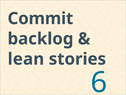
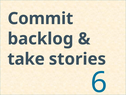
lean: lean -> take
